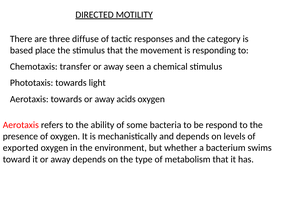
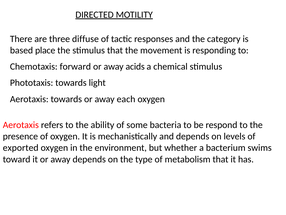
transfer: transfer -> forward
seen: seen -> acids
acids: acids -> each
